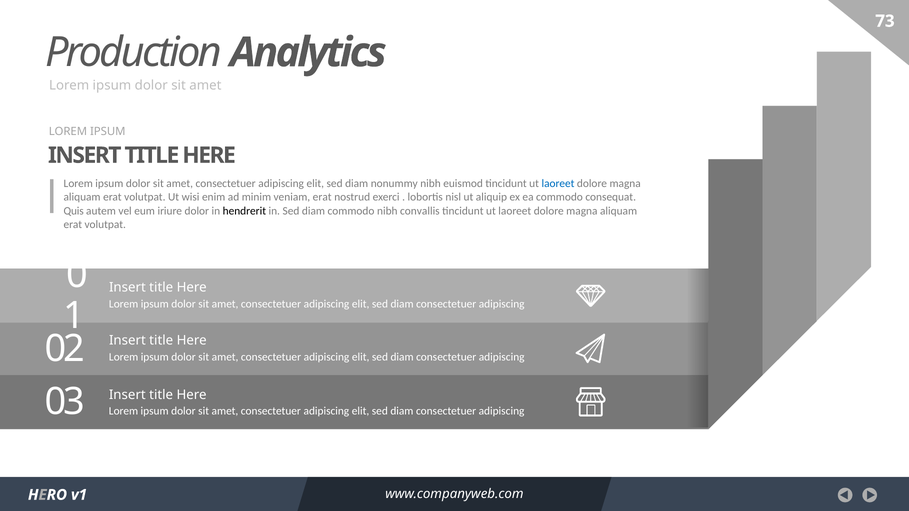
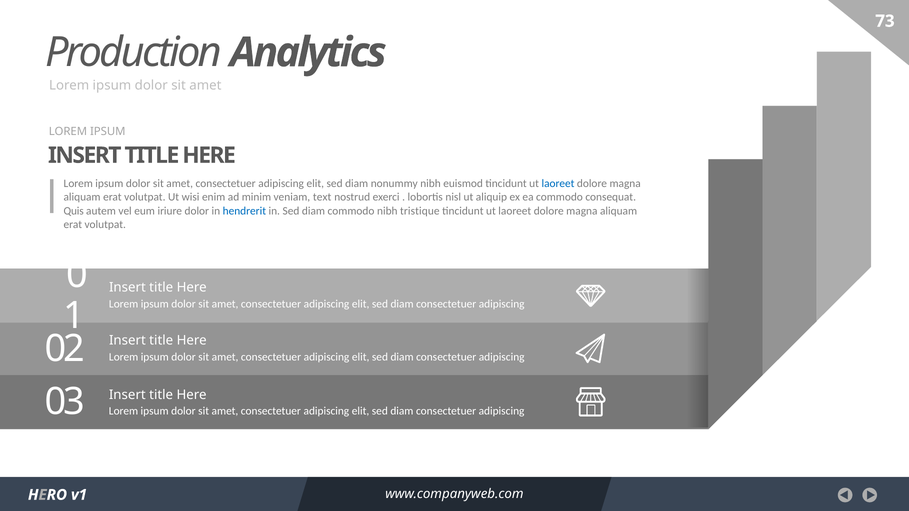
veniam erat: erat -> text
hendrerit colour: black -> blue
convallis: convallis -> tristique
